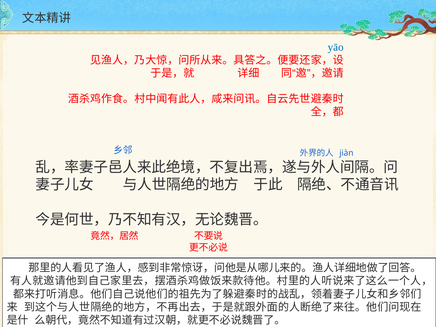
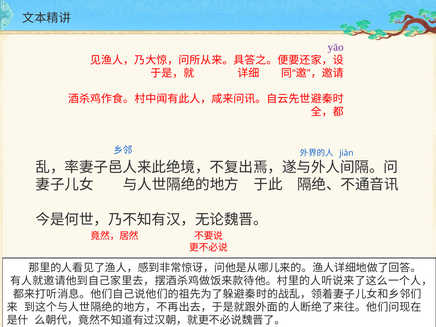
yāo colour: blue -> purple
